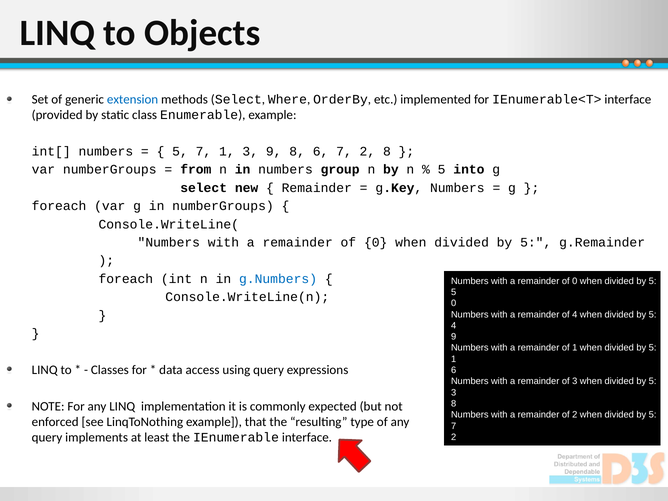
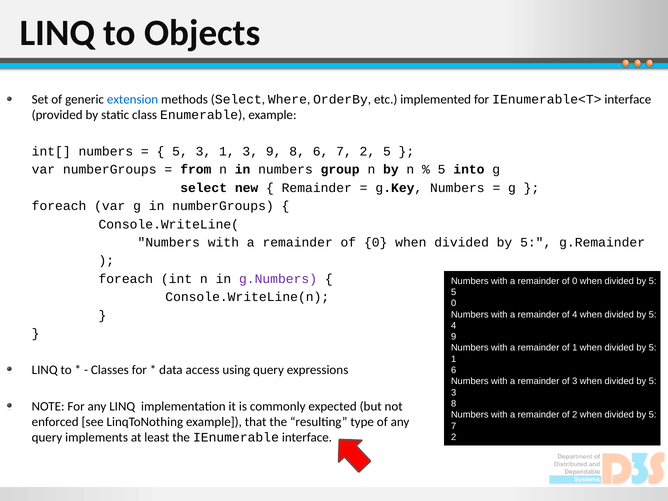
7 at (203, 151): 7 -> 3
2 8: 8 -> 5
g.Numbers colour: blue -> purple
